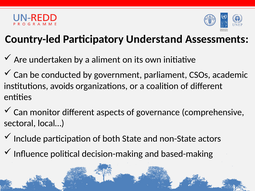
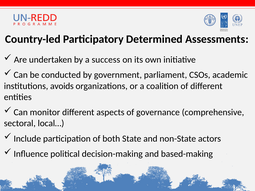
Understand: Understand -> Determined
aliment: aliment -> success
